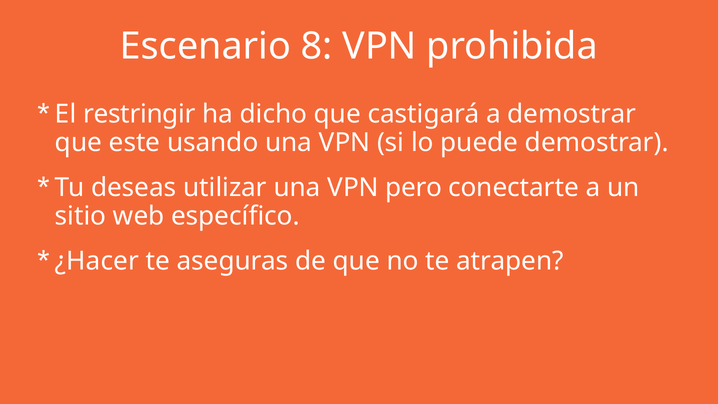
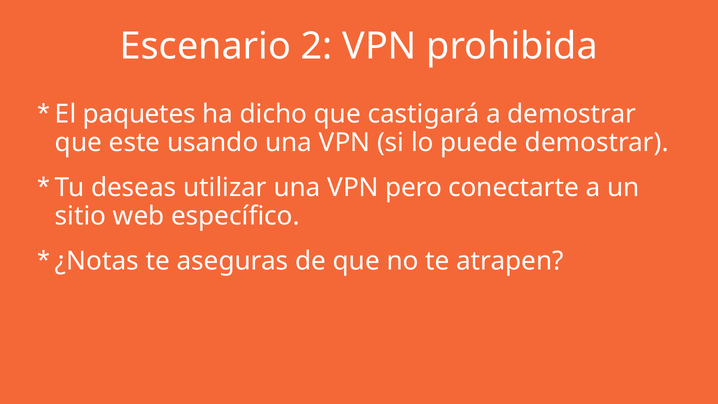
8: 8 -> 2
restringir: restringir -> paquetes
¿Hacer: ¿Hacer -> ¿Notas
